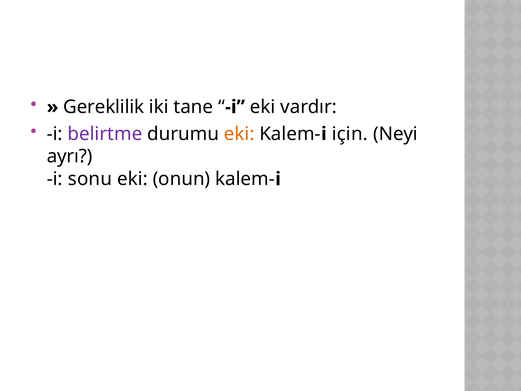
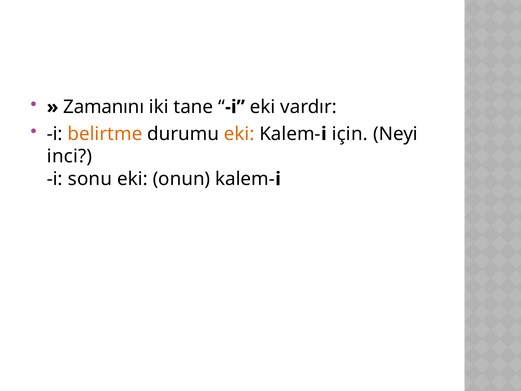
Gereklilik: Gereklilik -> Zamanını
belirtme colour: purple -> orange
ayrı: ayrı -> inci
